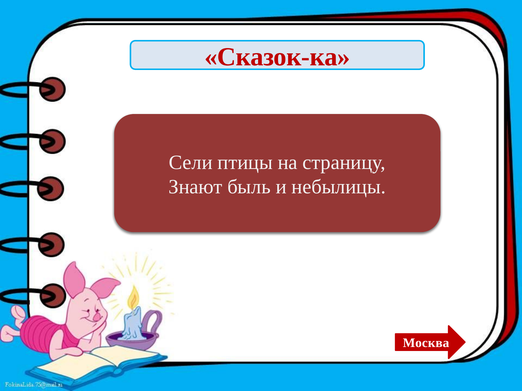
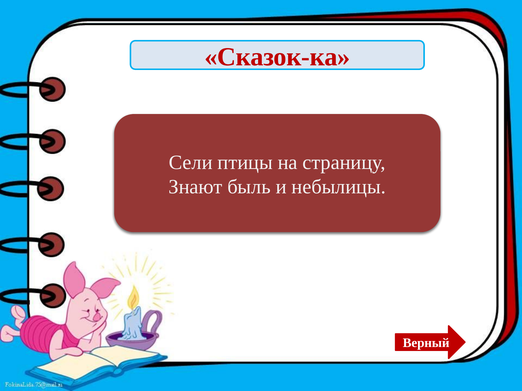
Москва: Москва -> Верный
